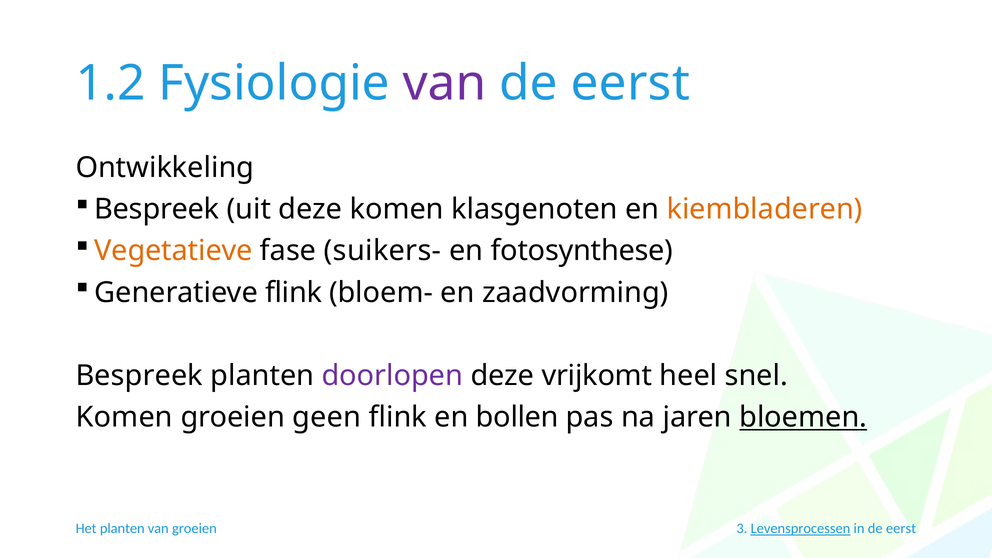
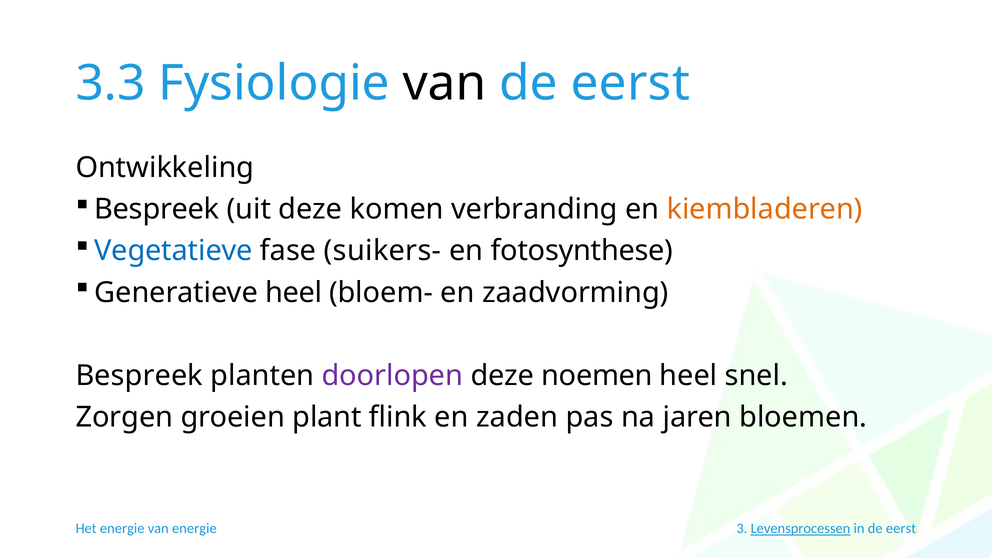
1.2: 1.2 -> 3.3
van at (445, 83) colour: purple -> black
klasgenoten: klasgenoten -> verbranding
Vegetatieve colour: orange -> blue
Generatieve flink: flink -> heel
vrijkomt: vrijkomt -> noemen
Komen at (124, 417): Komen -> Zorgen
geen: geen -> plant
bollen: bollen -> zaden
bloemen underline: present -> none
Het planten: planten -> energie
van groeien: groeien -> energie
